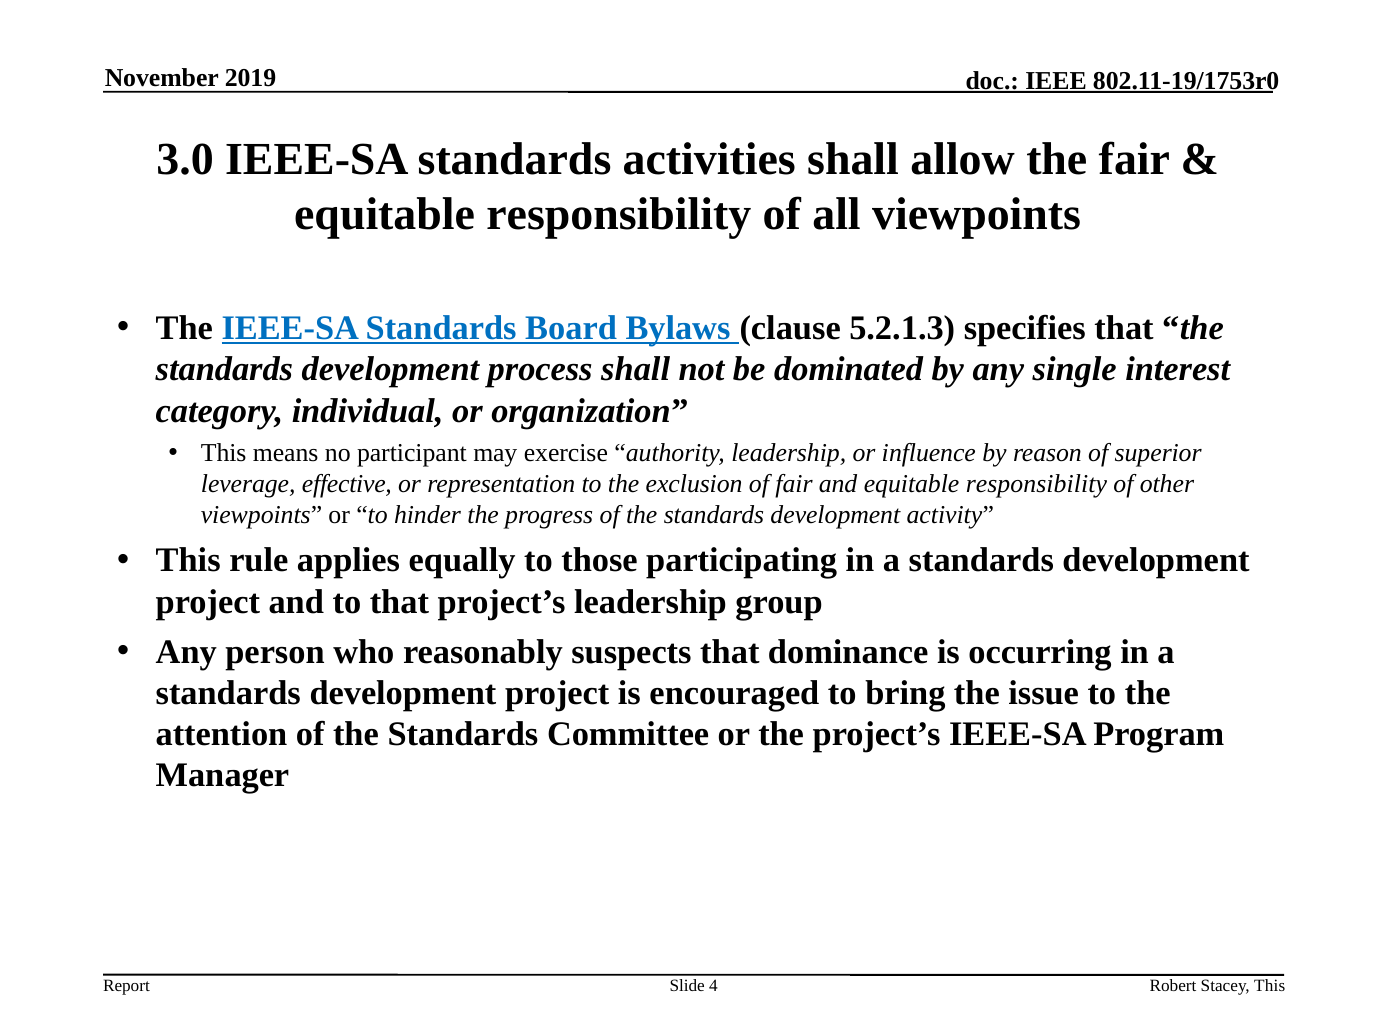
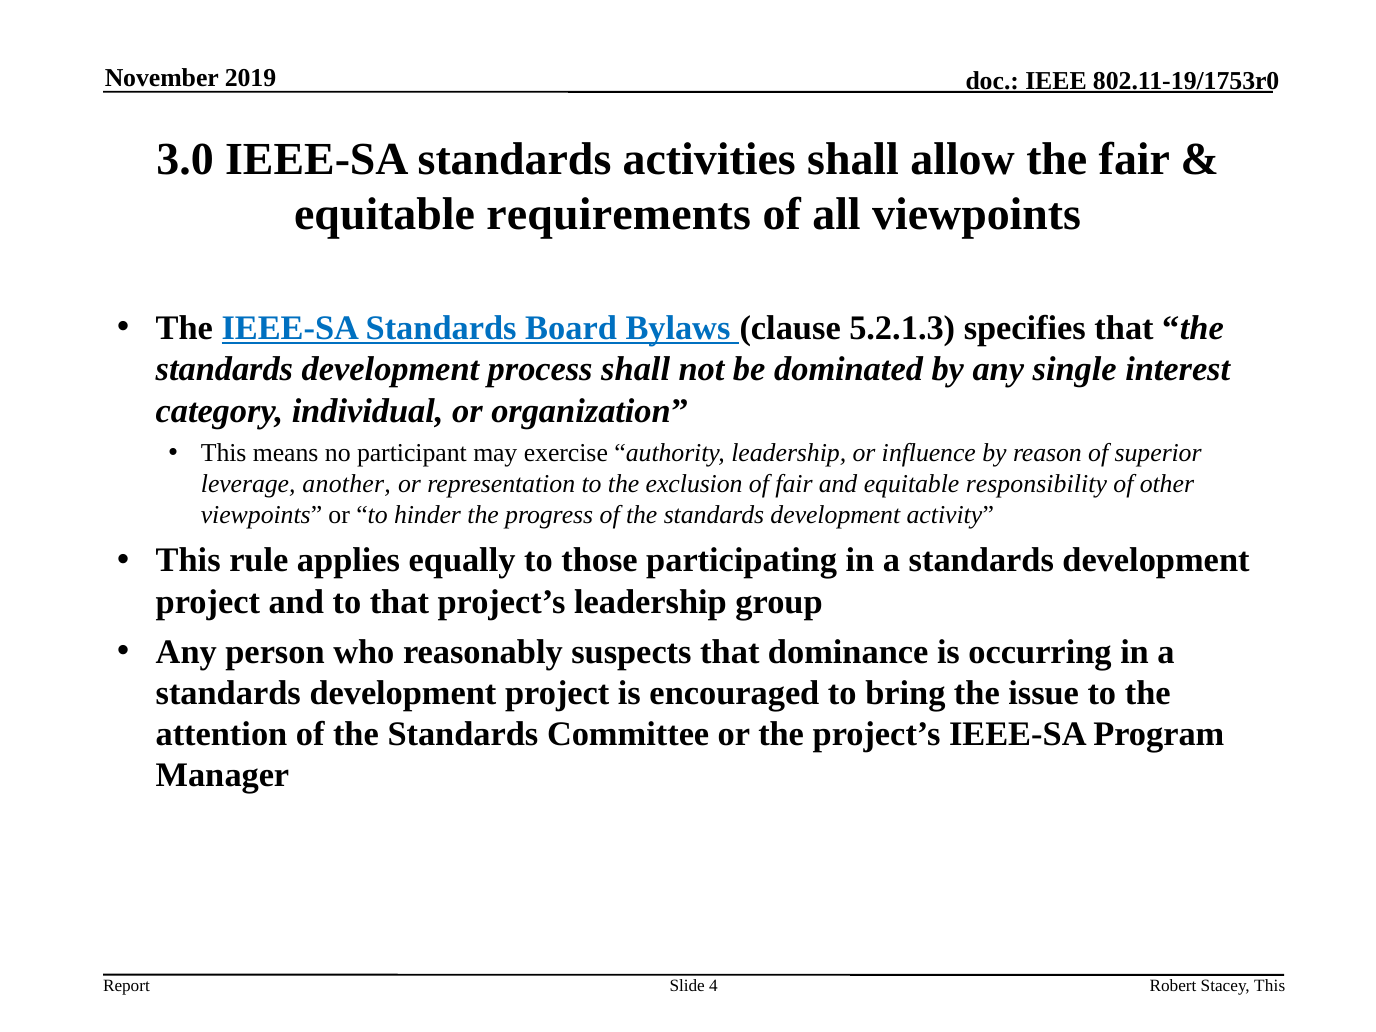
responsibility at (619, 214): responsibility -> requirements
effective: effective -> another
